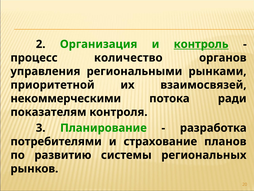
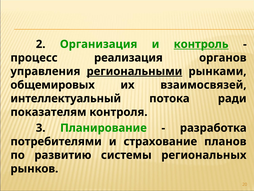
количество: количество -> реализация
региональными underline: none -> present
приоритетной: приоритетной -> общемировых
некоммерческими: некоммерческими -> интеллектуальный
